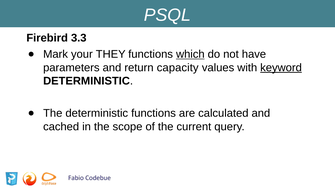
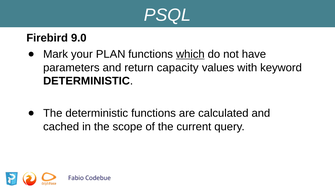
3.3: 3.3 -> 9.0
THEY: THEY -> PLAN
keyword underline: present -> none
